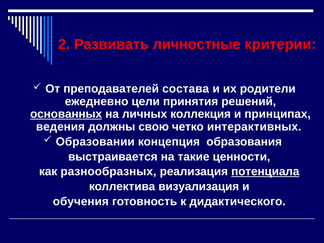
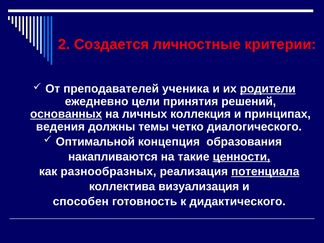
Развивать: Развивать -> Создается
состава: состава -> ученика
родители underline: none -> present
свою: свою -> темы
интерактивных: интерактивных -> диалогического
Образовании: Образовании -> Оптимальной
выстраивается: выстраивается -> накапливаются
ценности underline: none -> present
обучения: обучения -> способен
